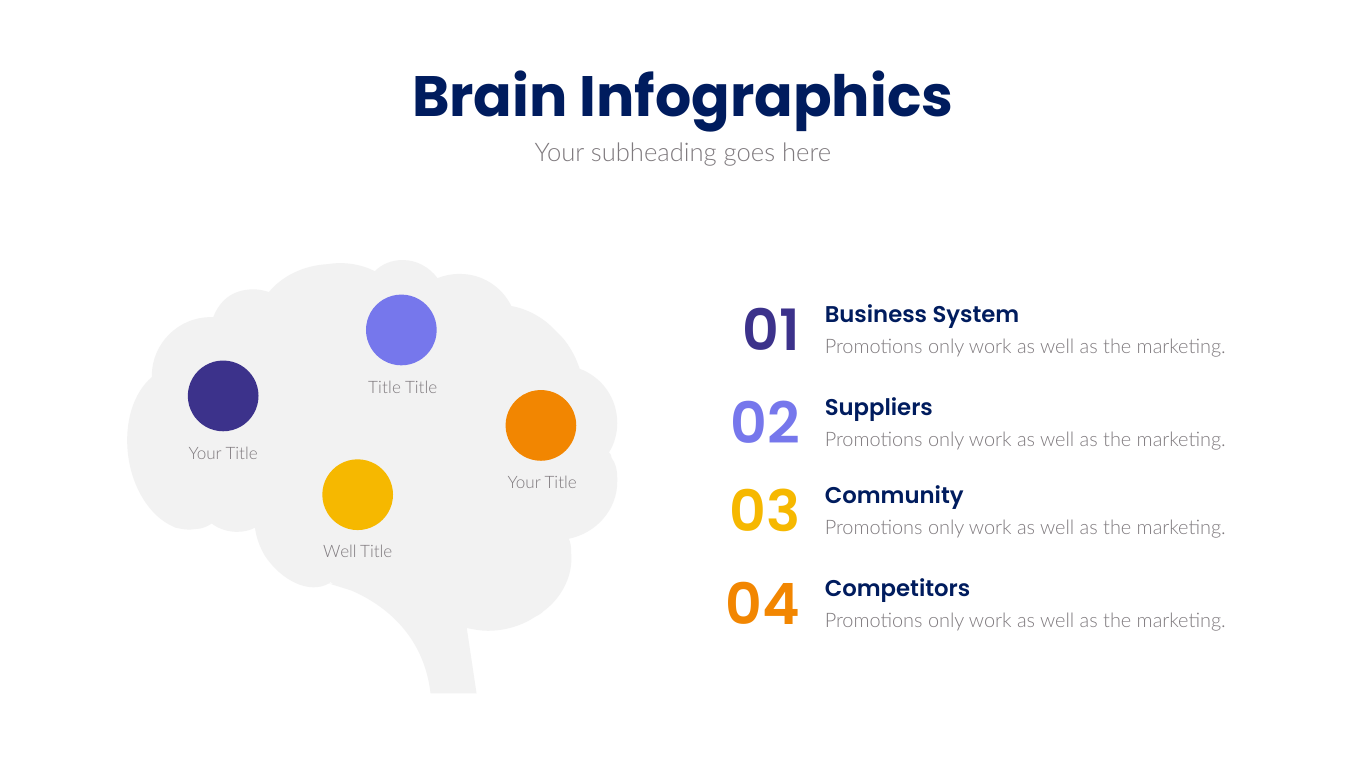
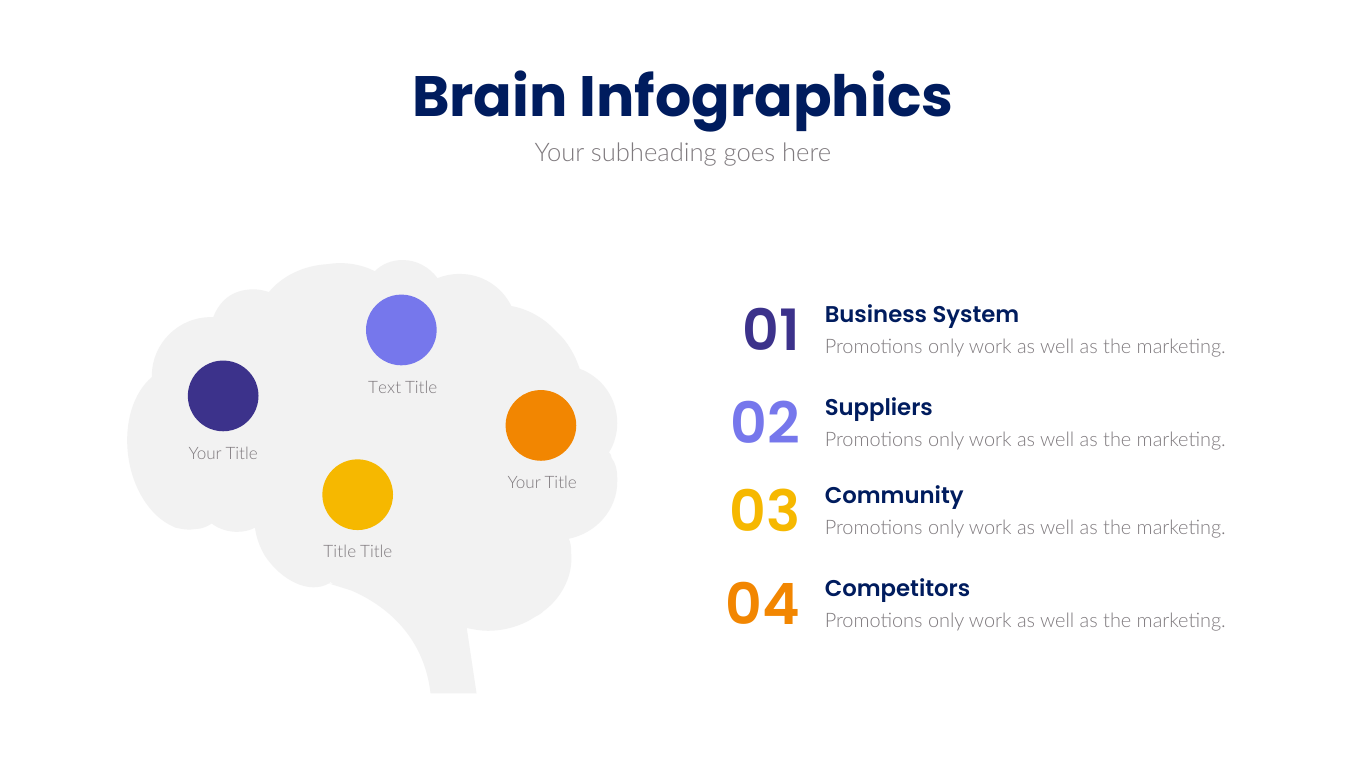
Title at (385, 387): Title -> Text
Well at (340, 552): Well -> Title
